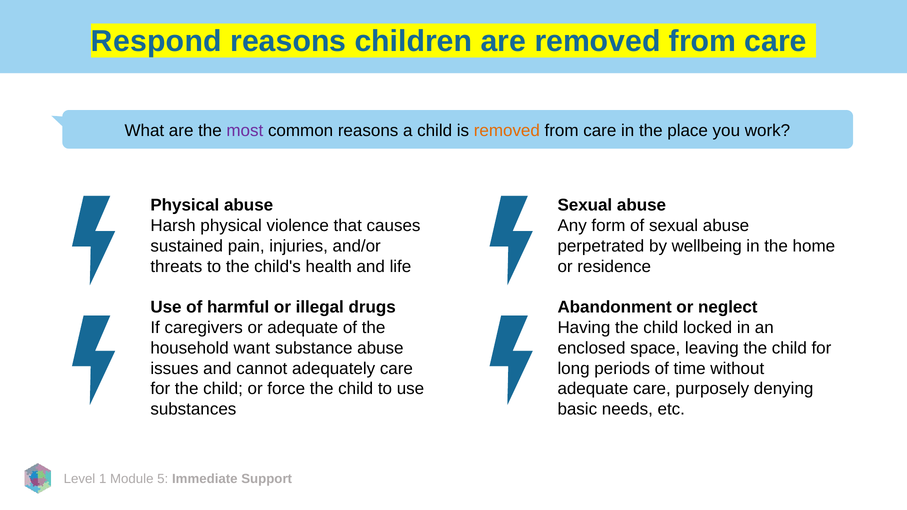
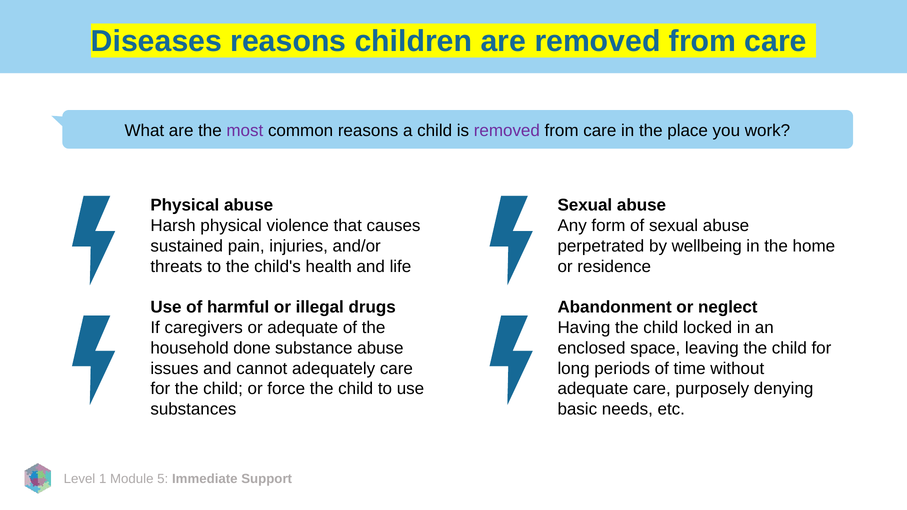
Respond: Respond -> Diseases
removed at (507, 131) colour: orange -> purple
want: want -> done
